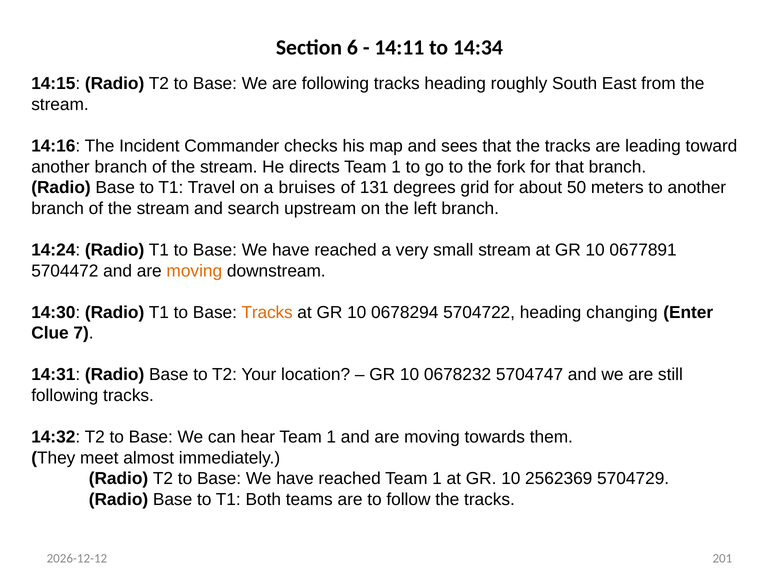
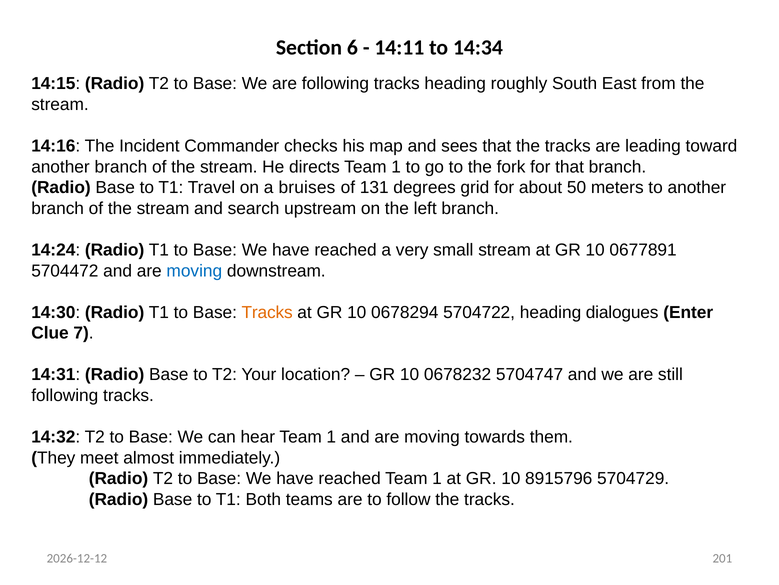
moving at (194, 270) colour: orange -> blue
changing: changing -> dialogues
2562369: 2562369 -> 8915796
